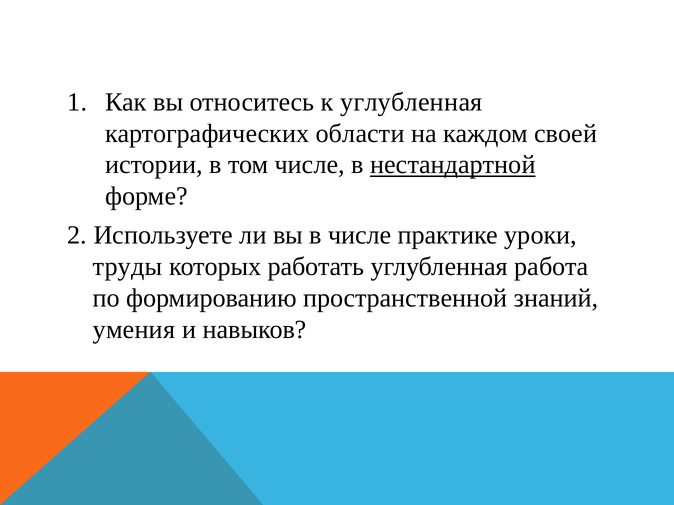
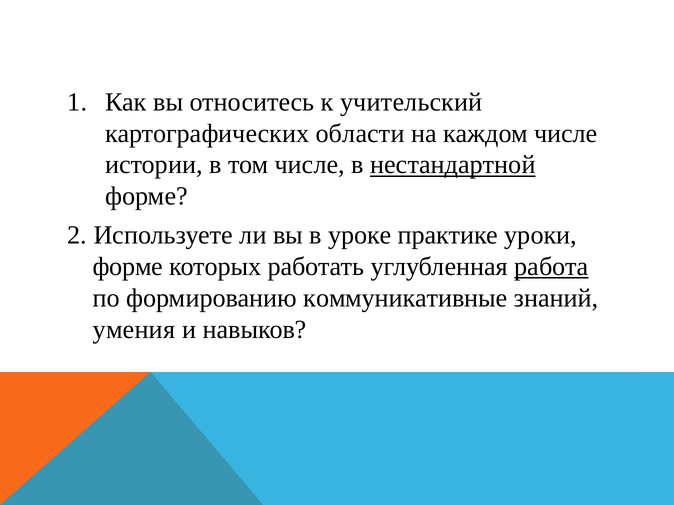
к углубленная: углубленная -> учительский
каждом своей: своей -> числе
в числе: числе -> уроке
труды at (128, 267): труды -> форме
работа underline: none -> present
пространственной: пространственной -> коммуникативные
